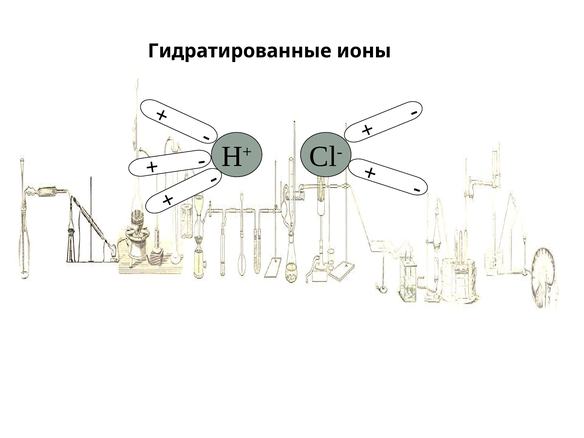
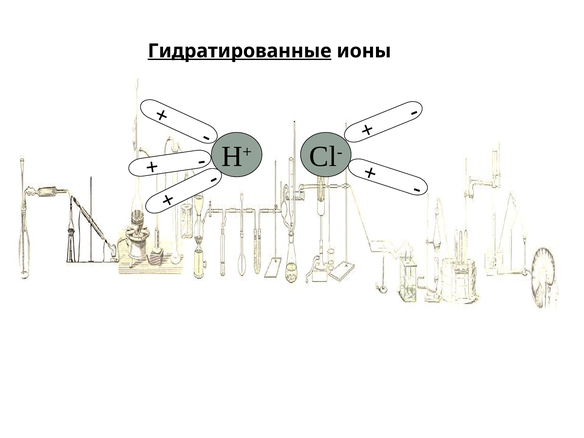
Гидратированные underline: none -> present
